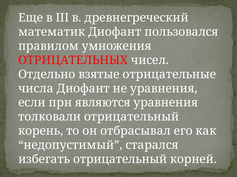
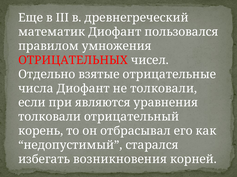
не уравнения: уравнения -> толковали
избегать отрицательный: отрицательный -> возникновения
